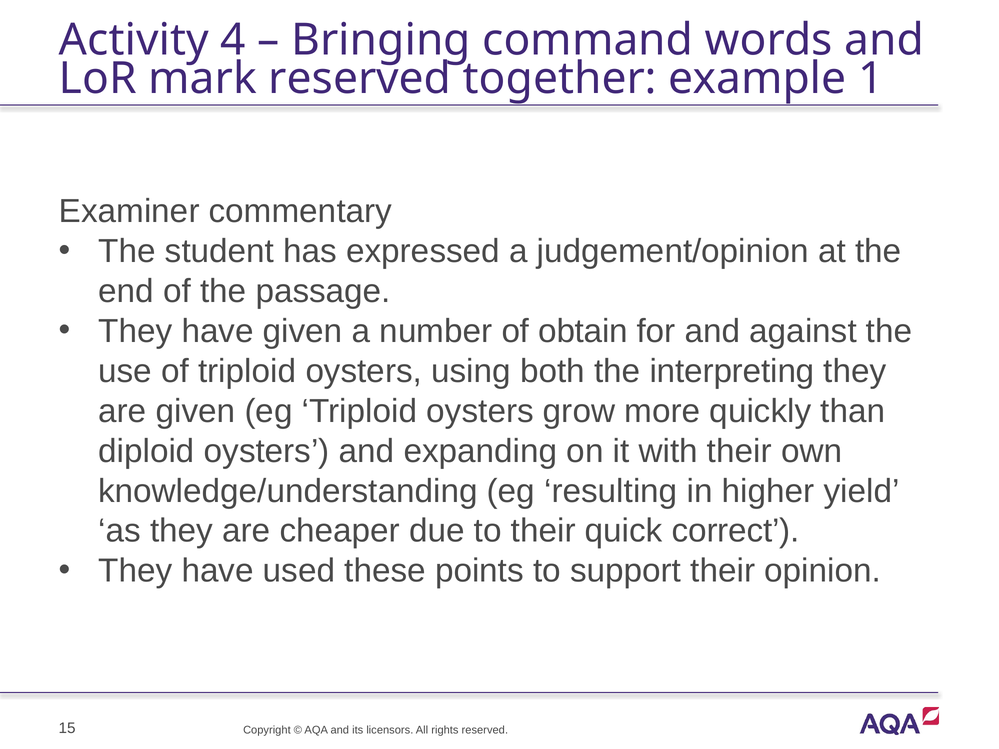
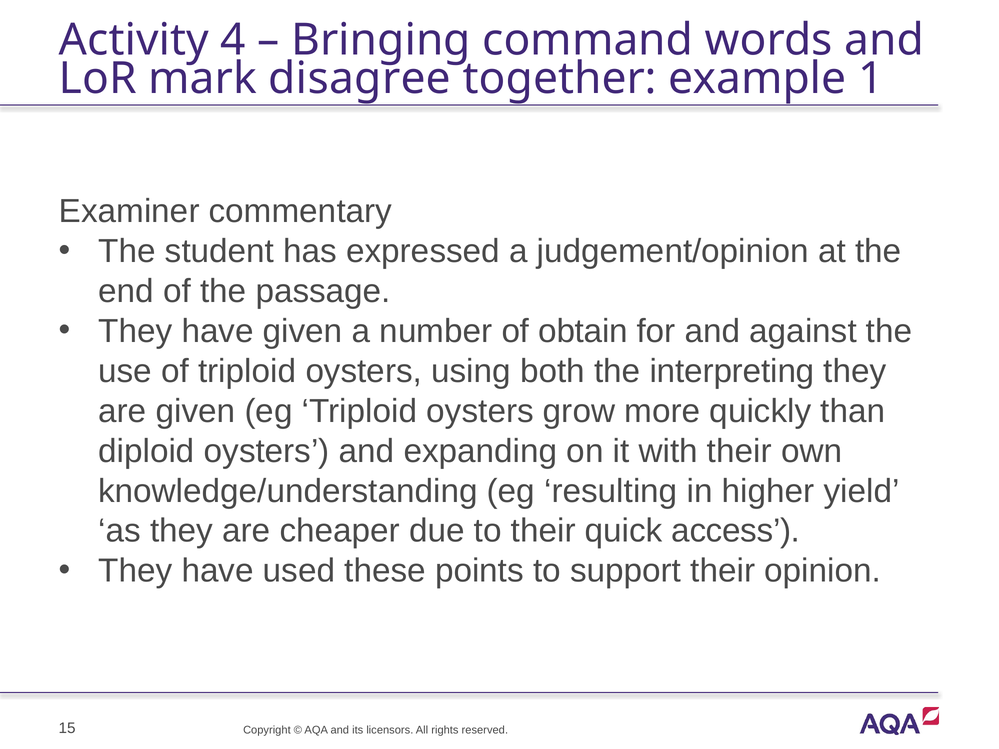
mark reserved: reserved -> disagree
correct: correct -> access
